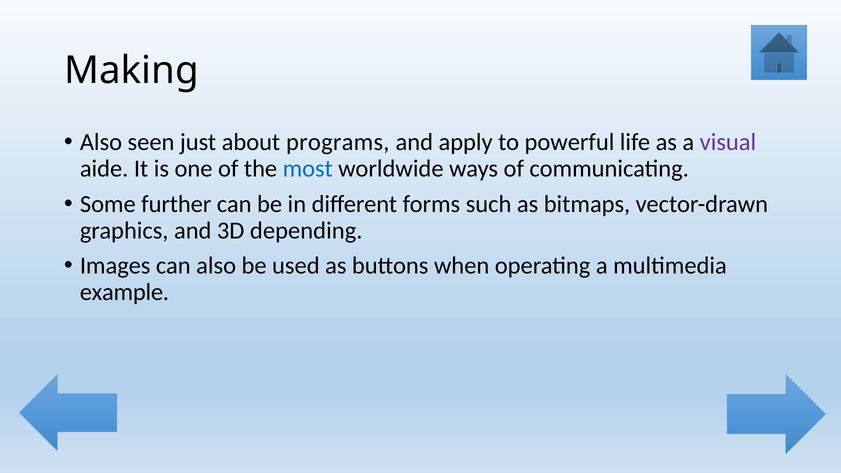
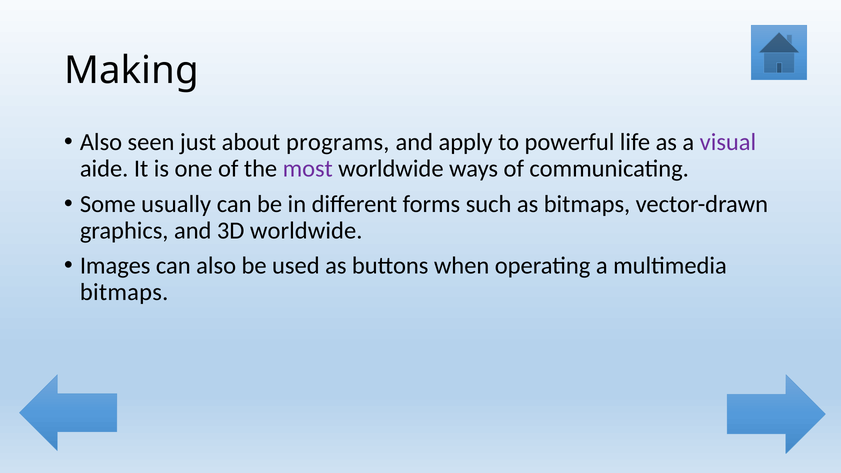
most colour: blue -> purple
further: further -> usually
3D depending: depending -> worldwide
example at (124, 292): example -> bitmaps
